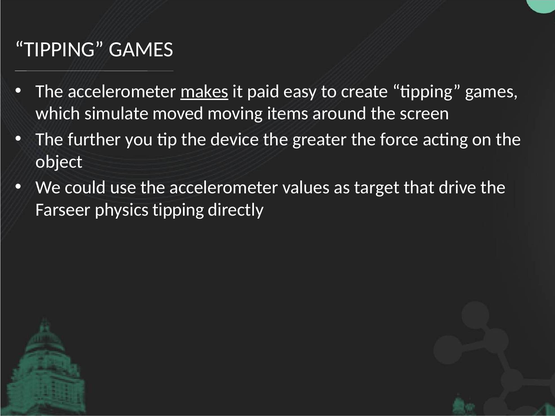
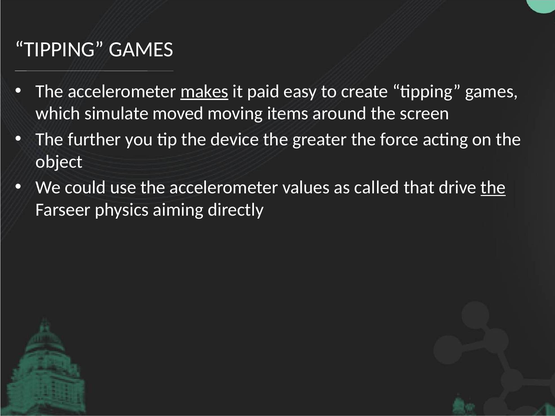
target: target -> called
the at (493, 188) underline: none -> present
physics tipping: tipping -> aiming
